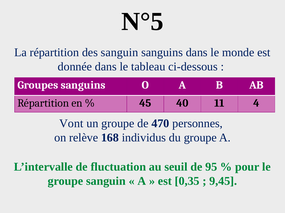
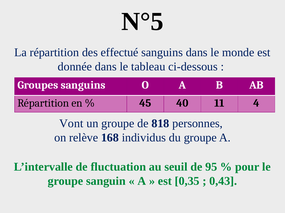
des sanguin: sanguin -> effectué
470: 470 -> 818
9,45: 9,45 -> 0,43
